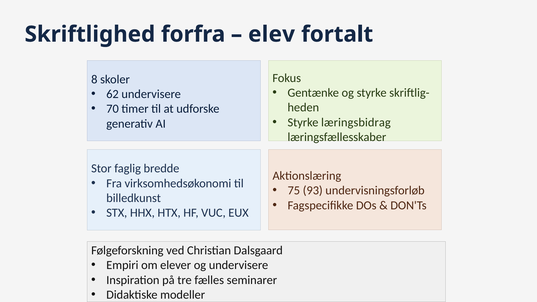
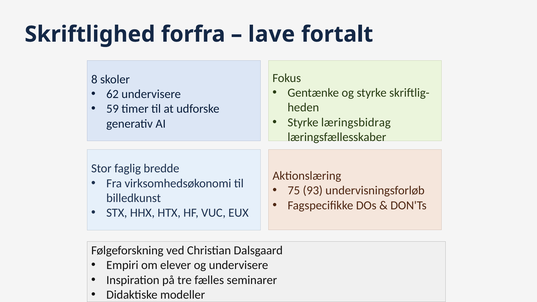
elev: elev -> lave
70: 70 -> 59
